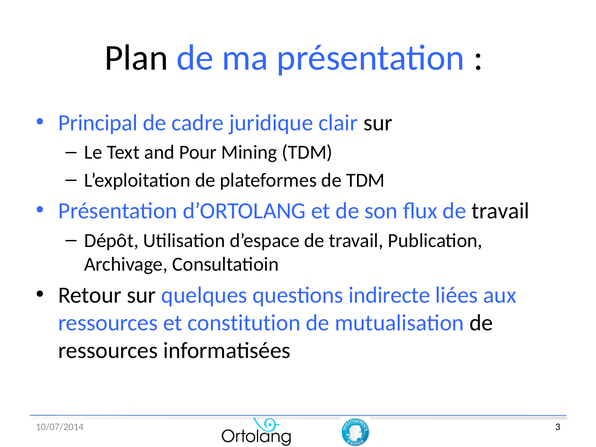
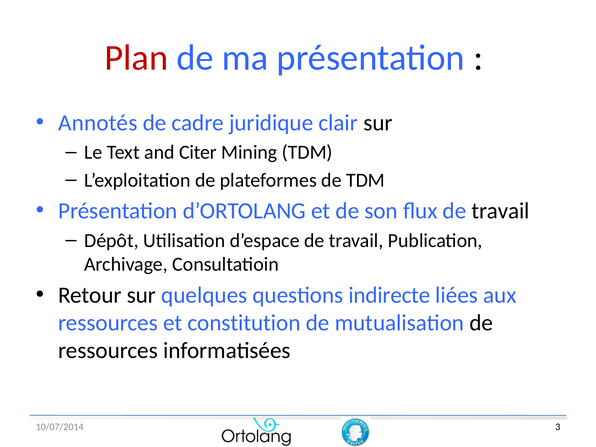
Plan colour: black -> red
Principal: Principal -> Annotés
Pour: Pour -> Citer
